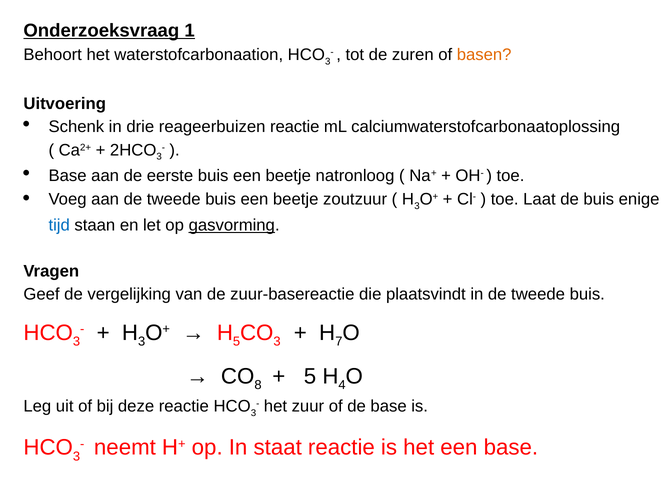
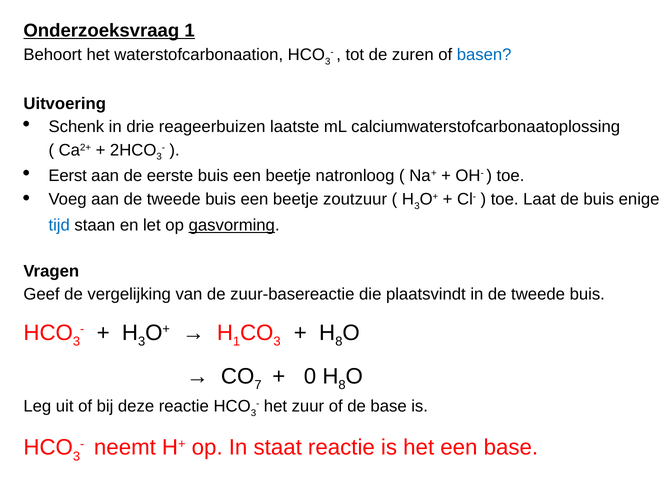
basen colour: orange -> blue
reageerbuizen reactie: reactie -> laatste
Base at (68, 176): Base -> Eerst
5 at (237, 341): 5 -> 1
7 at (339, 341): 7 -> 8
8: 8 -> 7
5 at (310, 376): 5 -> 0
4 at (342, 385): 4 -> 8
